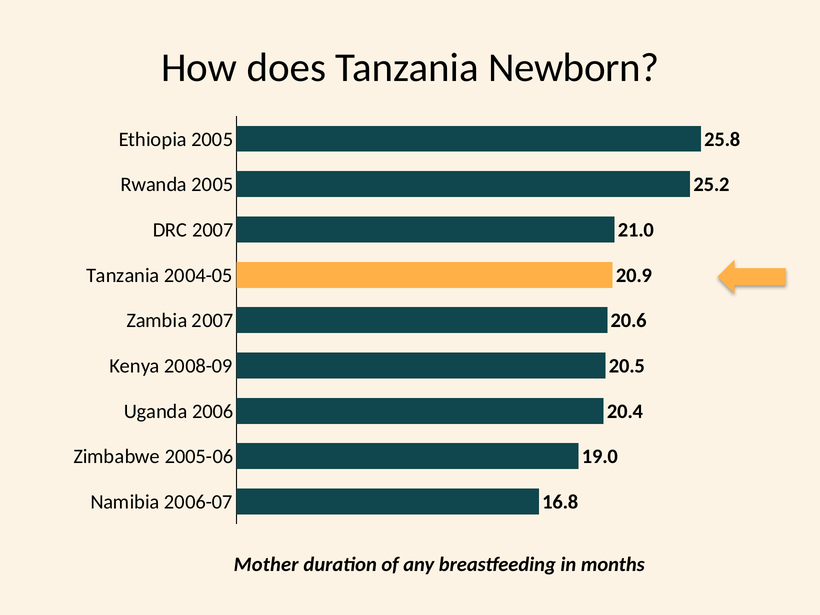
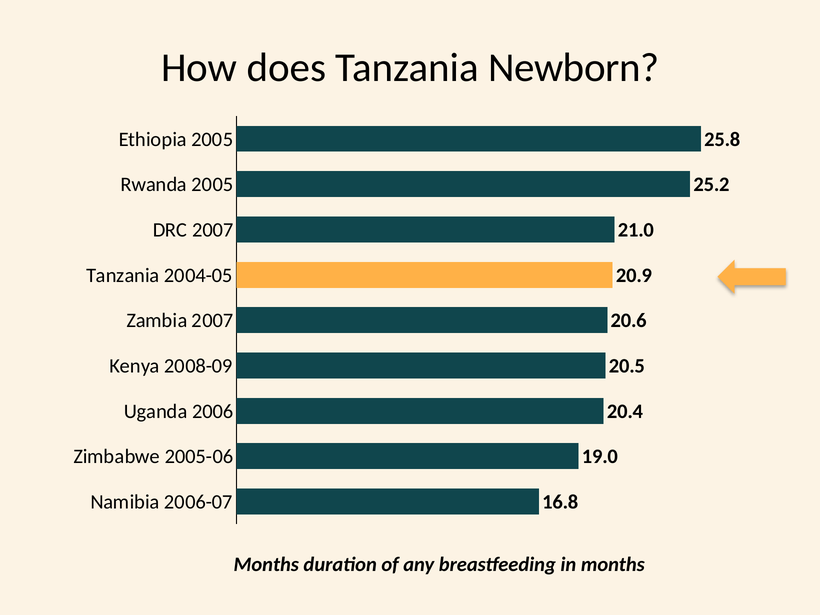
Mother at (266, 564): Mother -> Months
